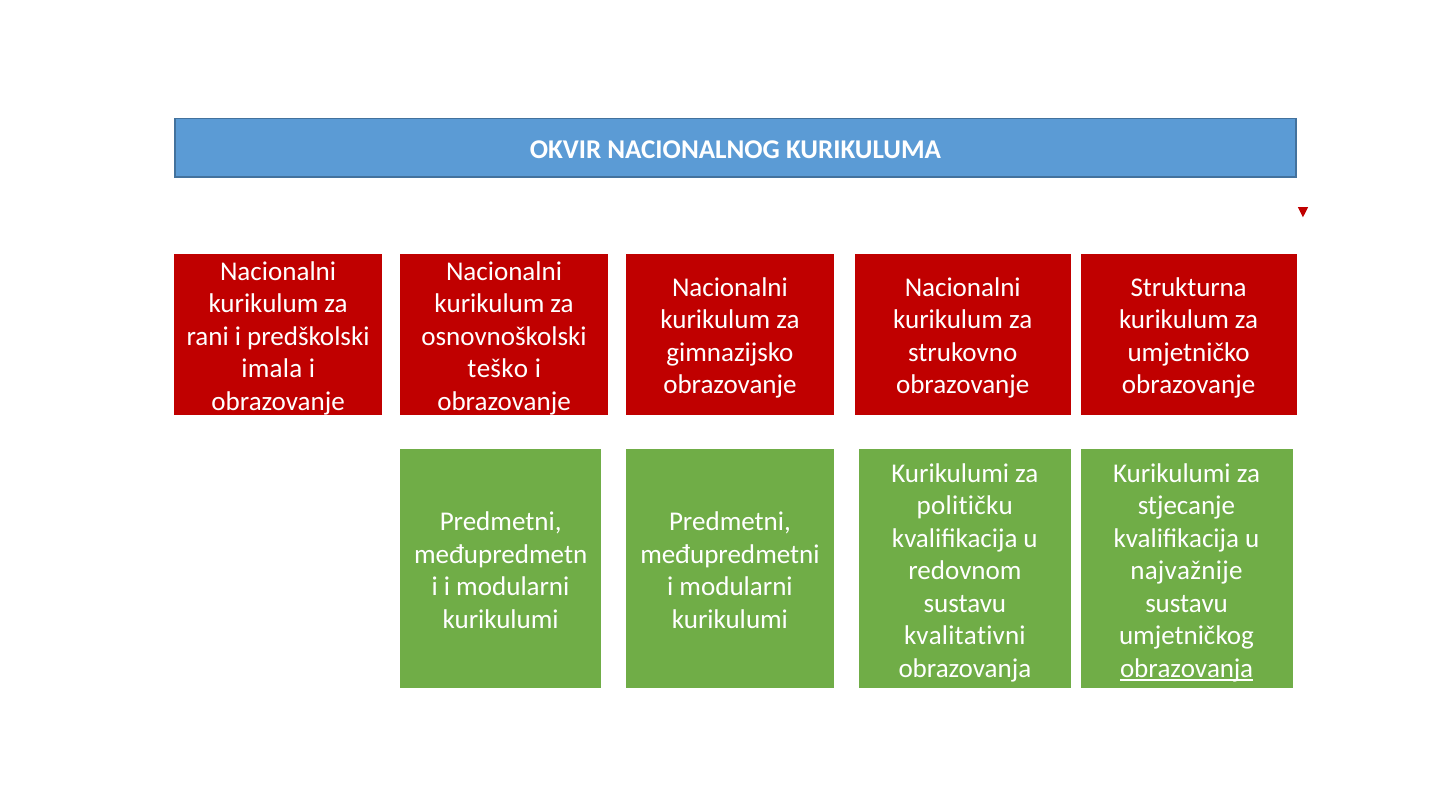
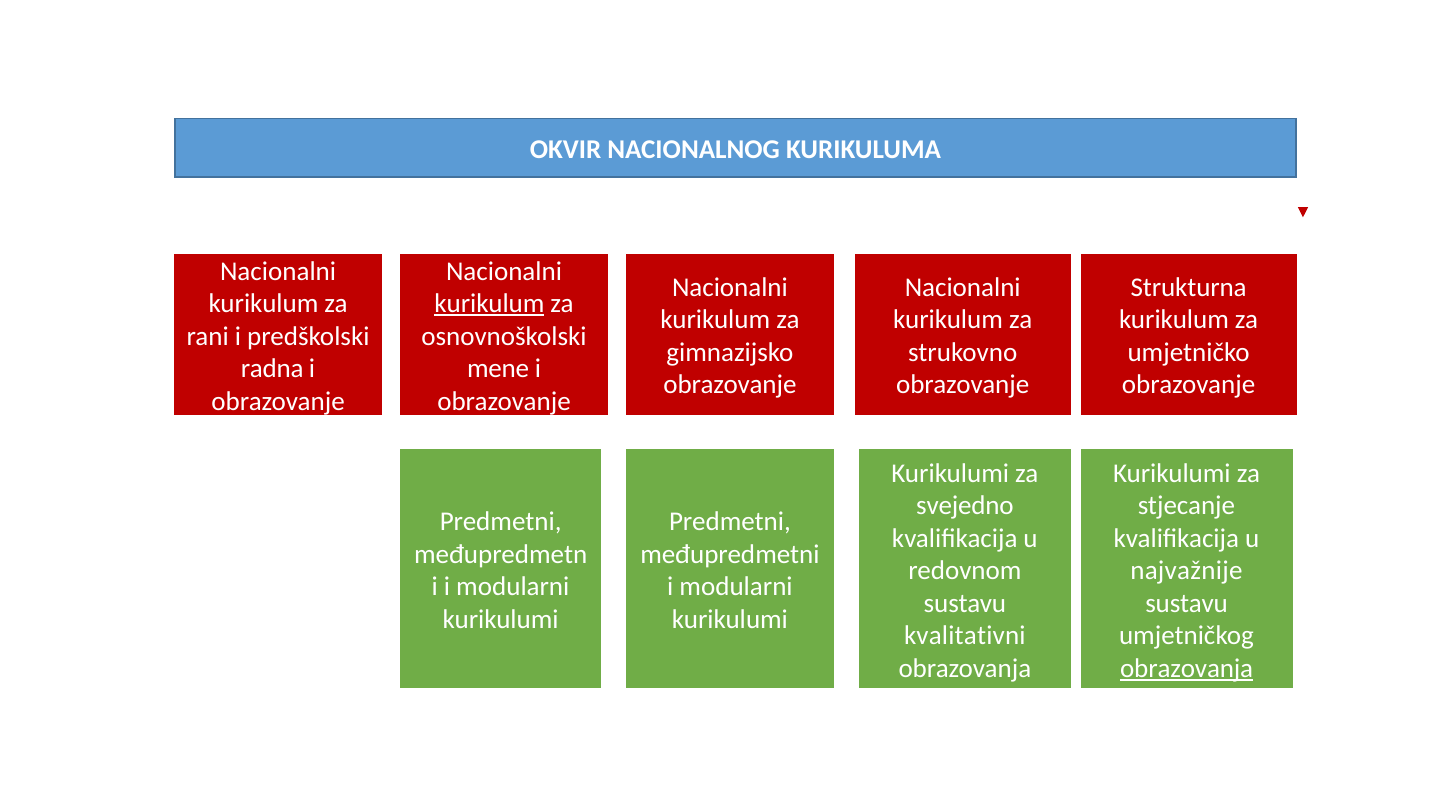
kurikulum at (489, 304) underline: none -> present
imala: imala -> radna
teško: teško -> mene
političku: političku -> svejedno
